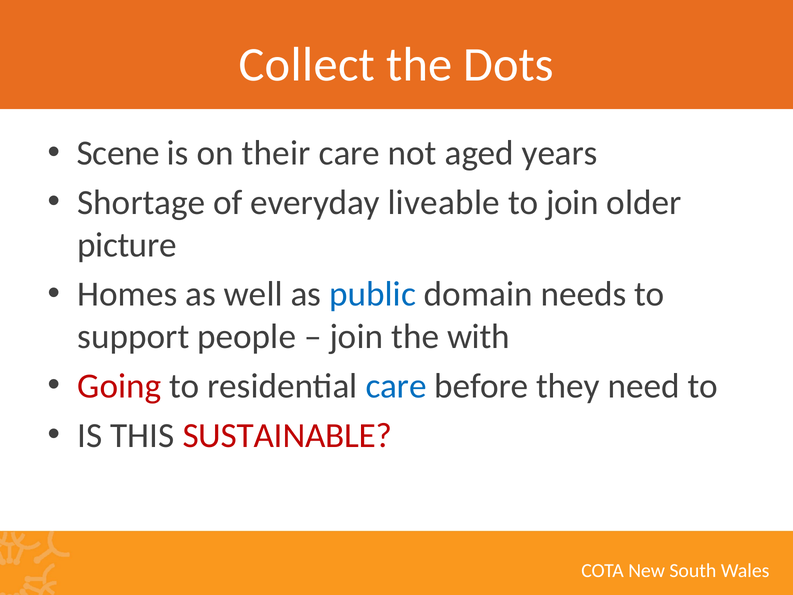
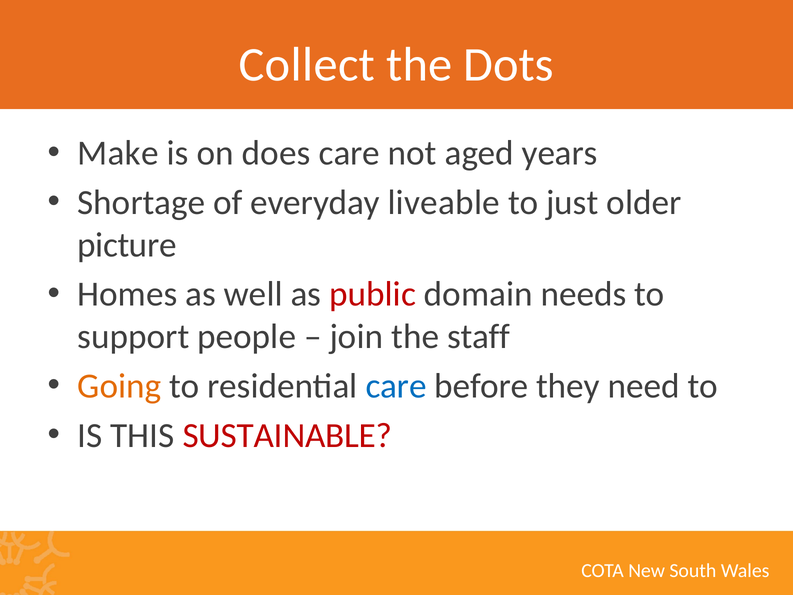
Scene: Scene -> Make
their: their -> does
to join: join -> just
public colour: blue -> red
with: with -> staff
Going colour: red -> orange
